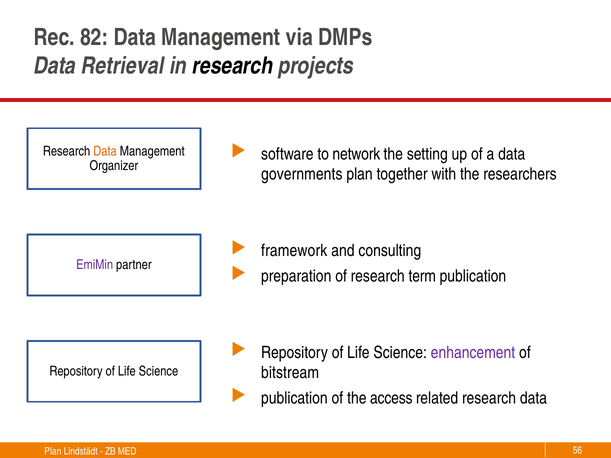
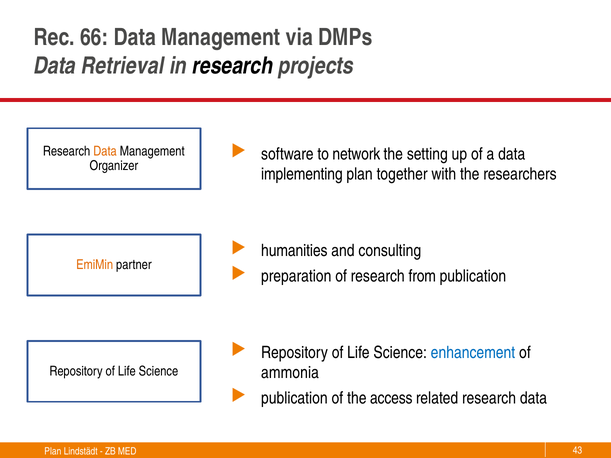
82: 82 -> 66
governments: governments -> implementing
framework: framework -> humanities
EmiMin colour: purple -> orange
term: term -> from
enhancement colour: purple -> blue
bitstream: bitstream -> ammonia
56: 56 -> 43
